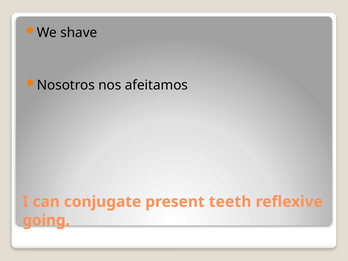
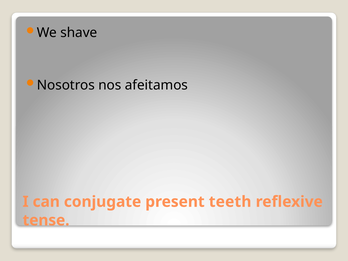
going: going -> tense
